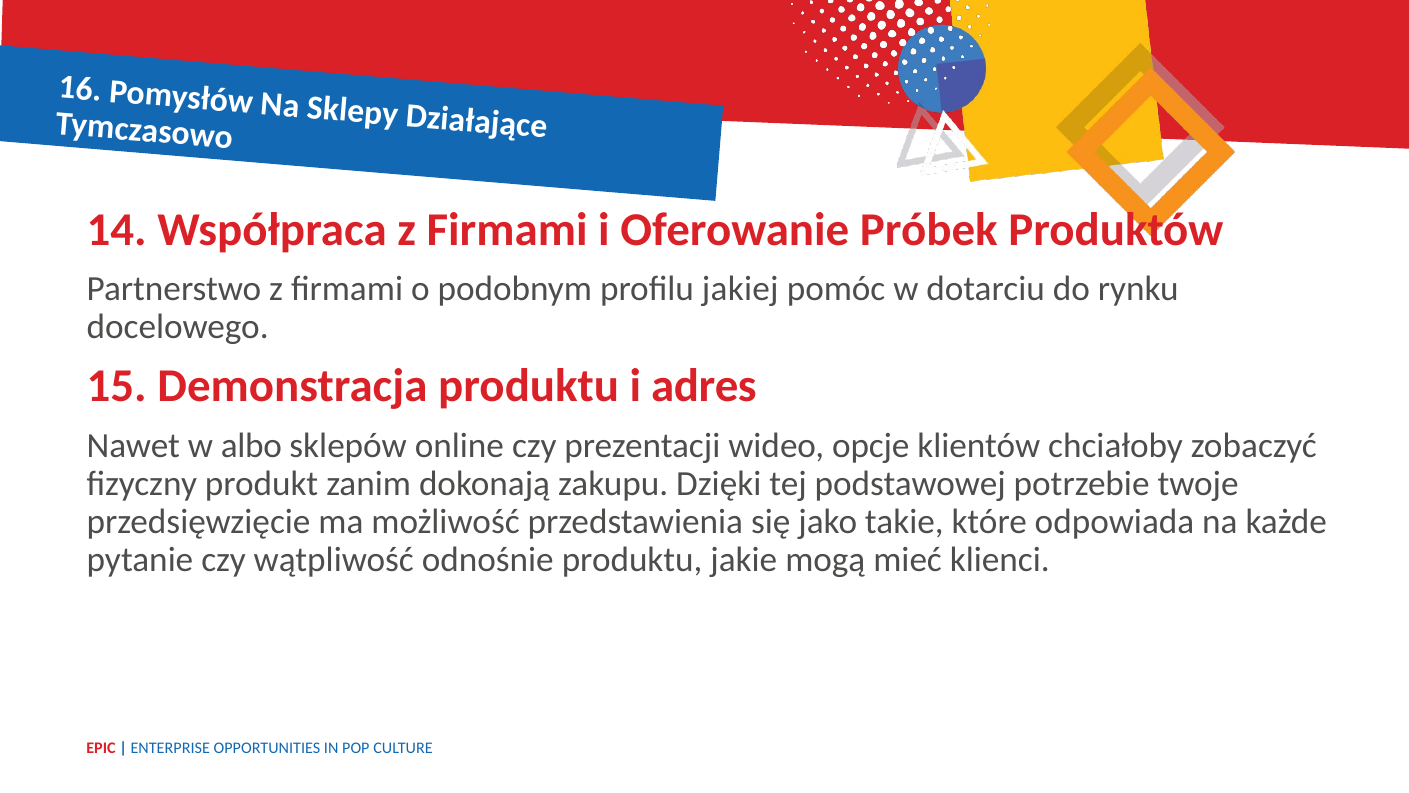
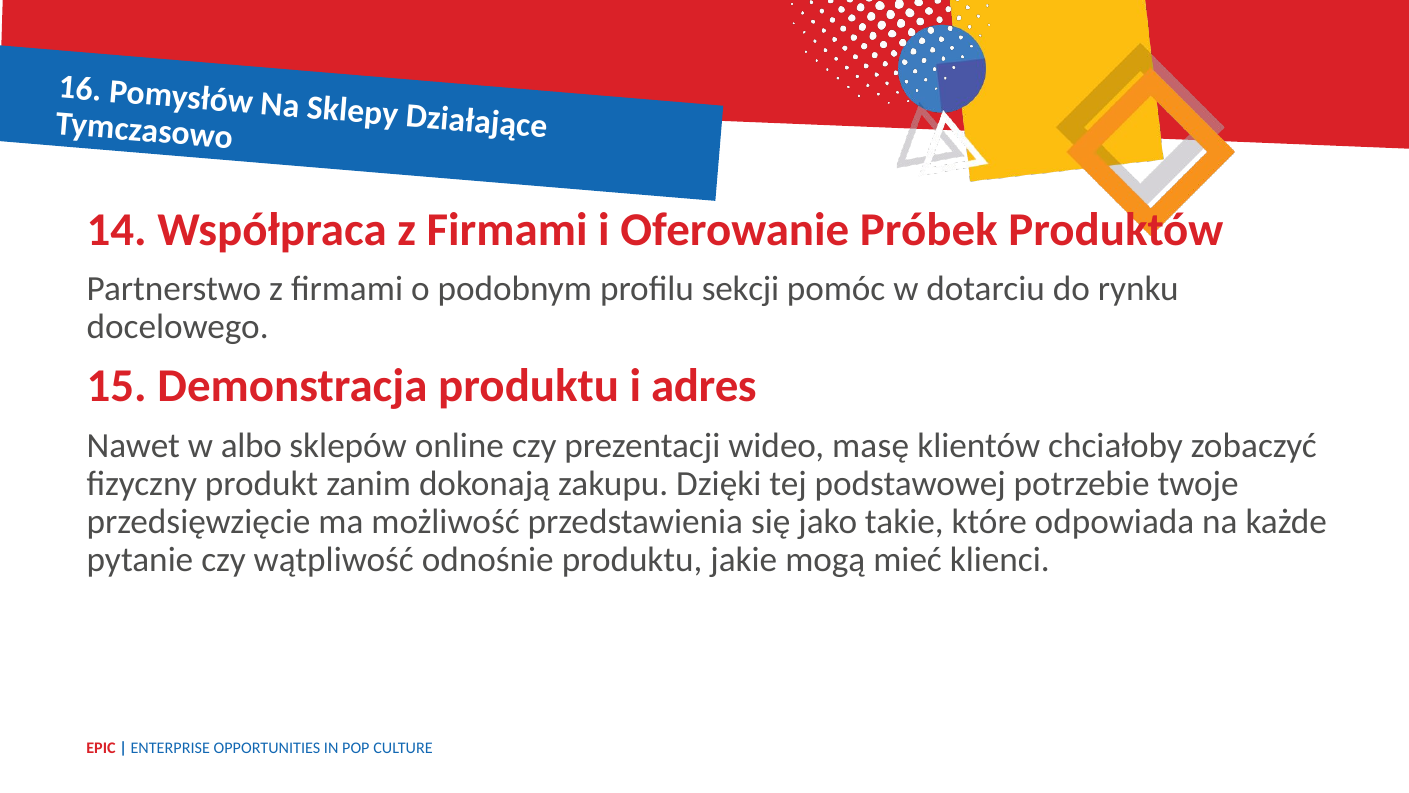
jakiej: jakiej -> sekcji
opcje: opcje -> masę
